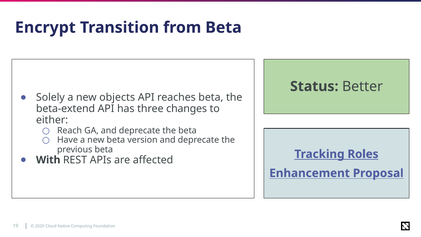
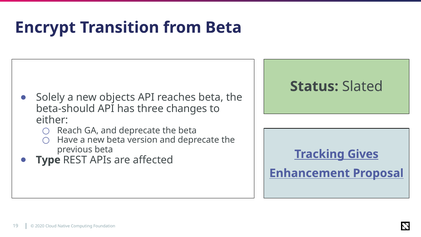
Better: Better -> Slated
beta-extend: beta-extend -> beta-should
With: With -> Type
Roles: Roles -> Gives
